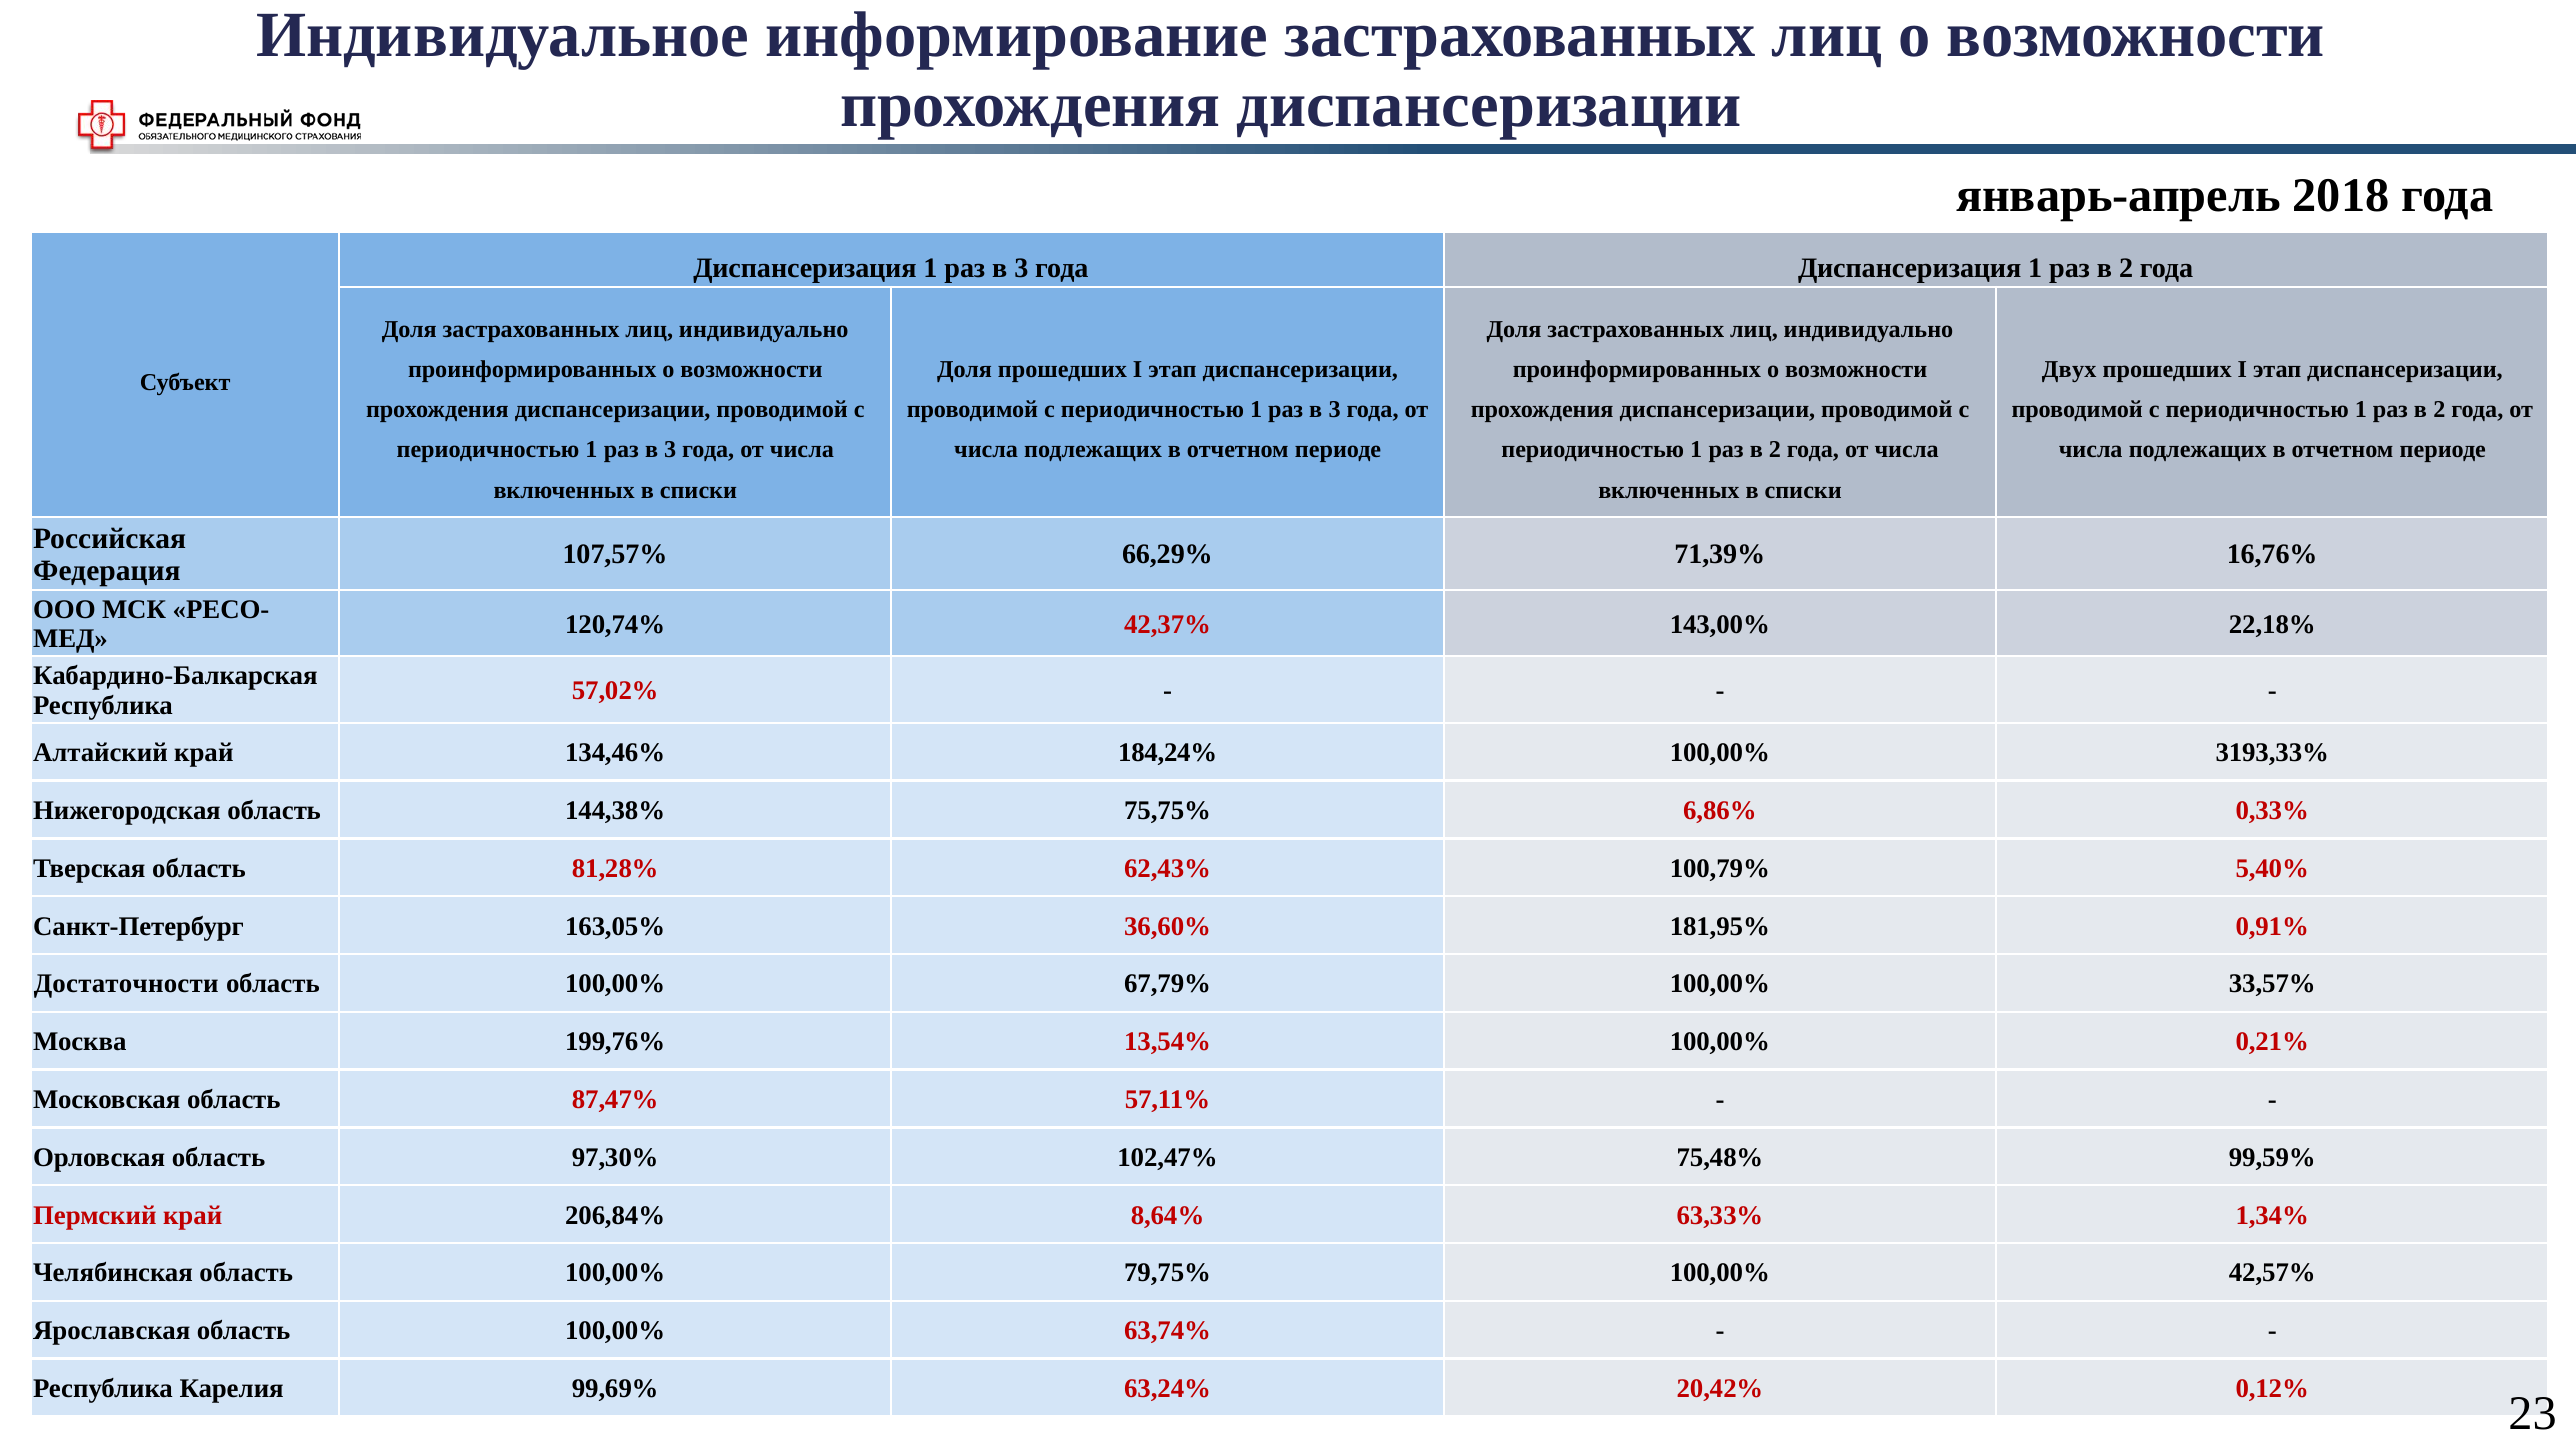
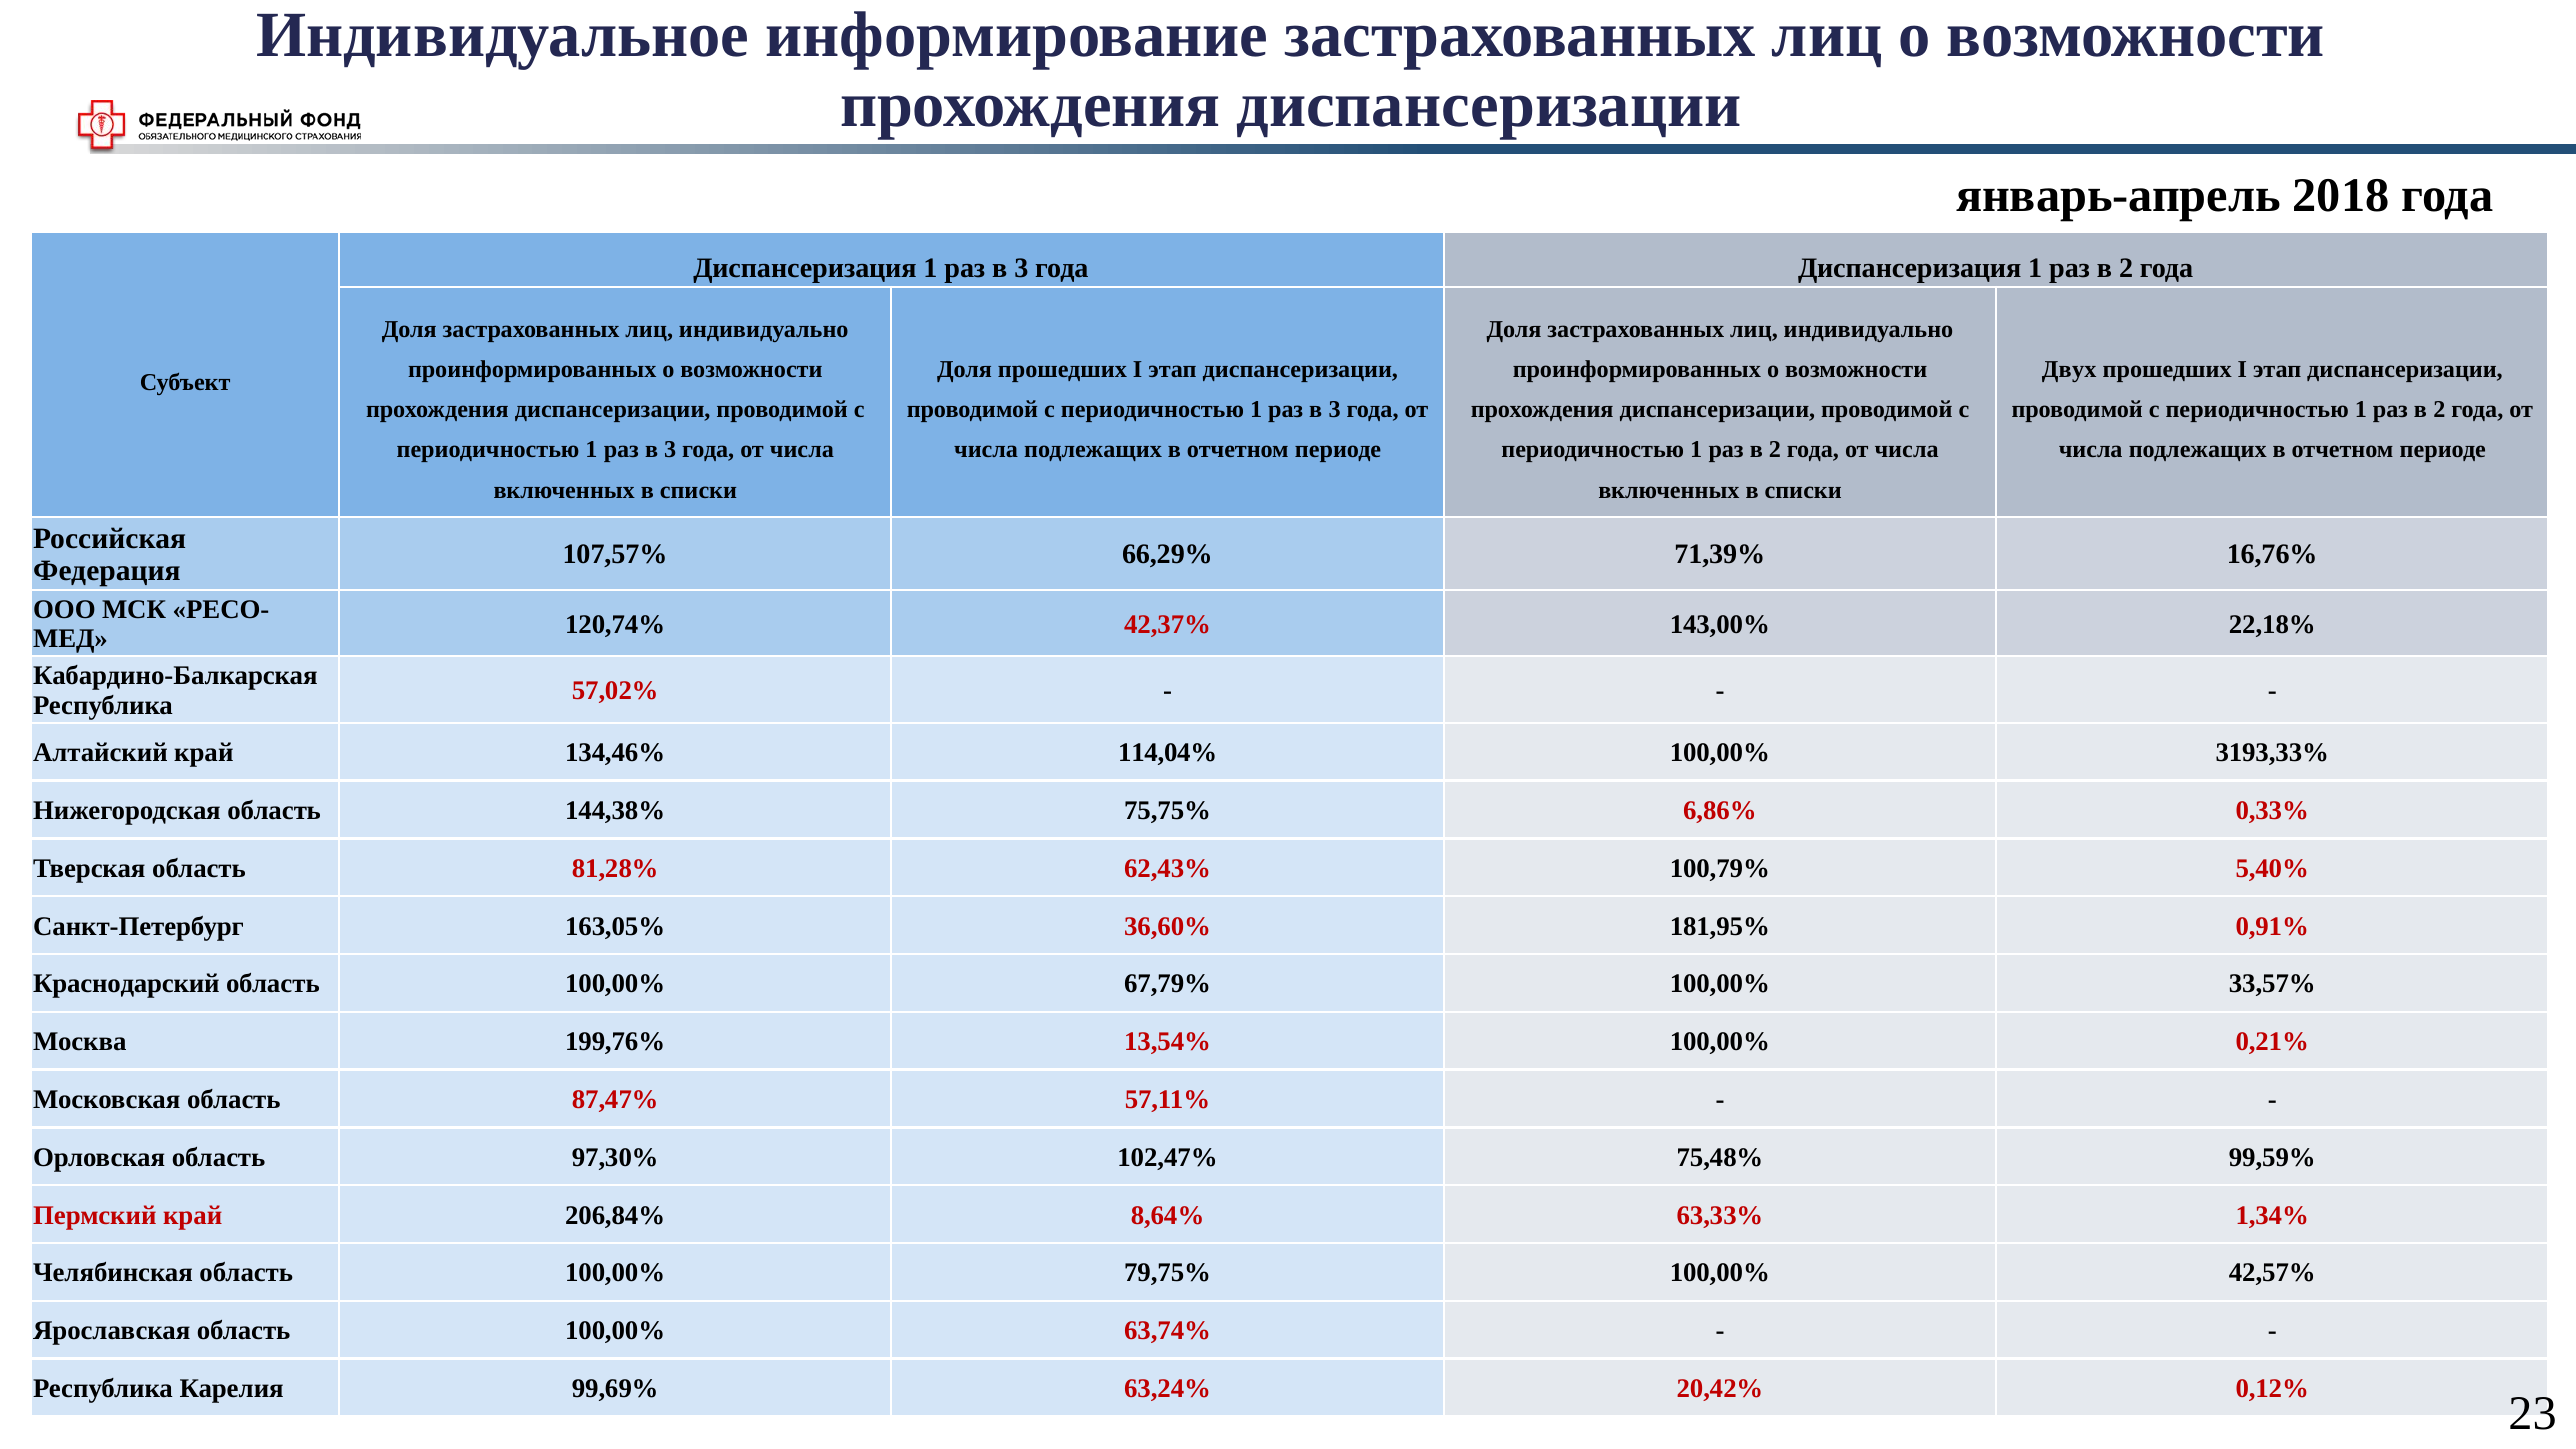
184,24%: 184,24% -> 114,04%
Достаточности: Достаточности -> Краснодарский
